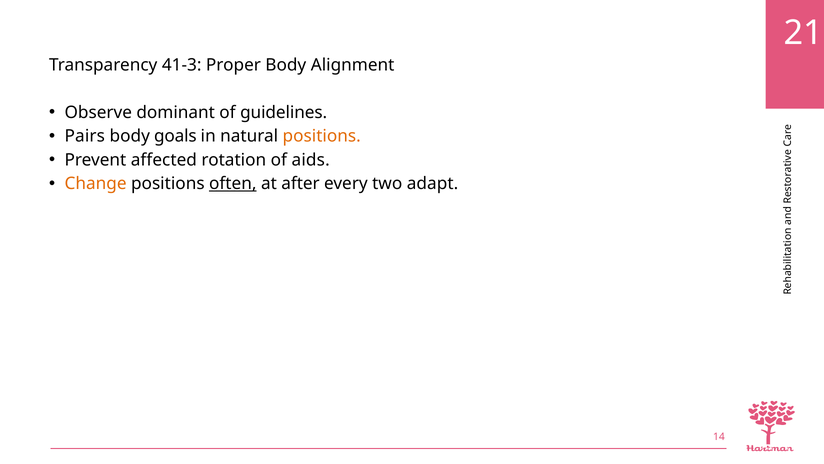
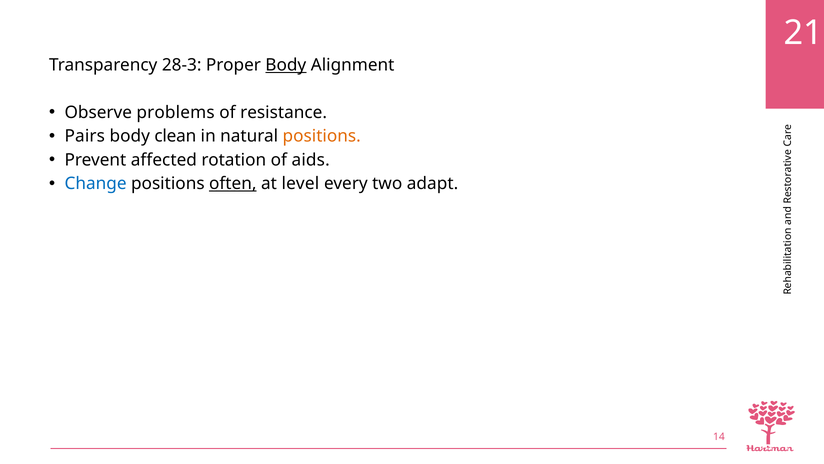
41-3: 41-3 -> 28-3
Body at (286, 65) underline: none -> present
dominant: dominant -> problems
guidelines: guidelines -> resistance
goals: goals -> clean
Change colour: orange -> blue
after: after -> level
